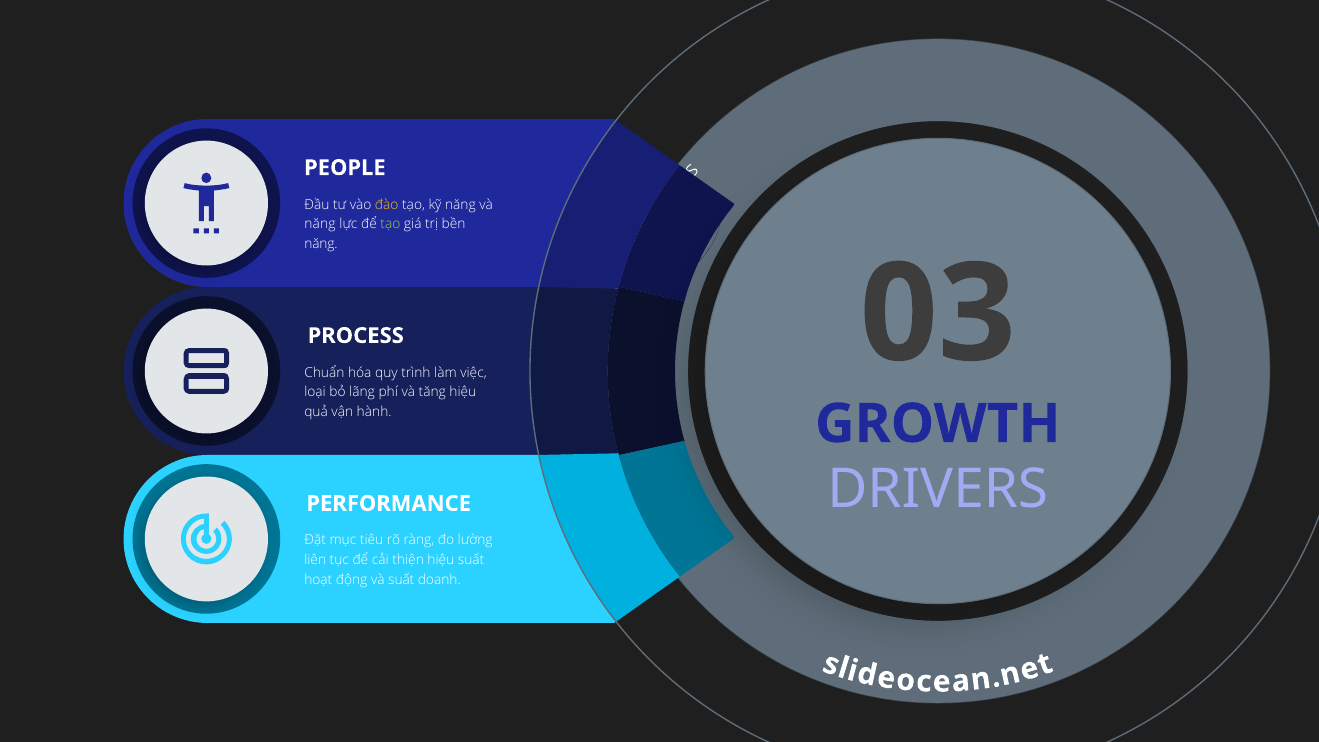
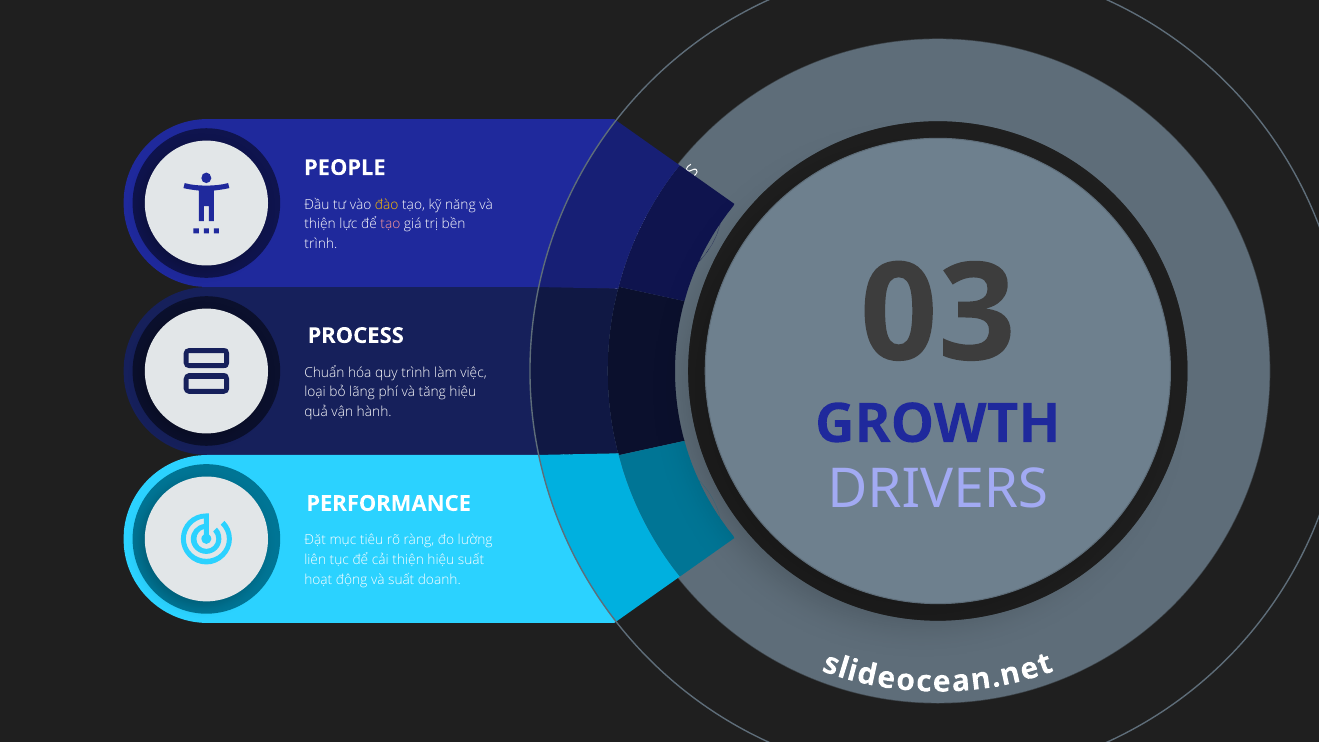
năng at (320, 224): năng -> thiện
tạo at (390, 224) colour: light green -> pink
năng at (321, 244): năng -> trình
